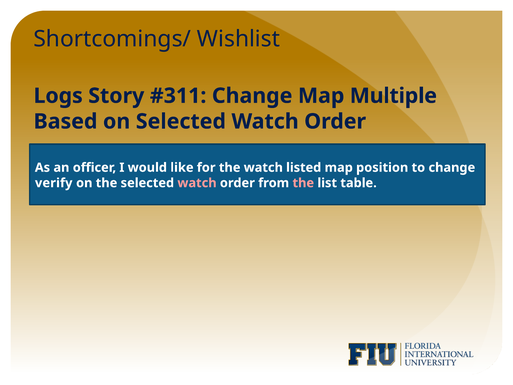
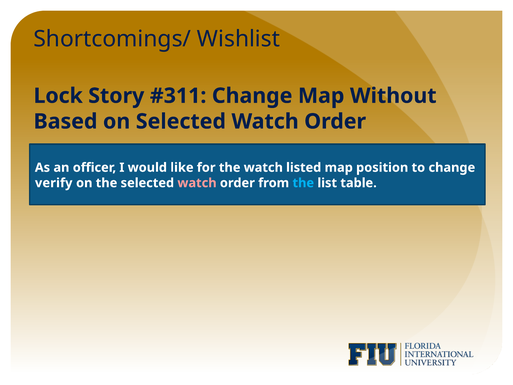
Logs: Logs -> Lock
Multiple: Multiple -> Without
the at (303, 183) colour: pink -> light blue
